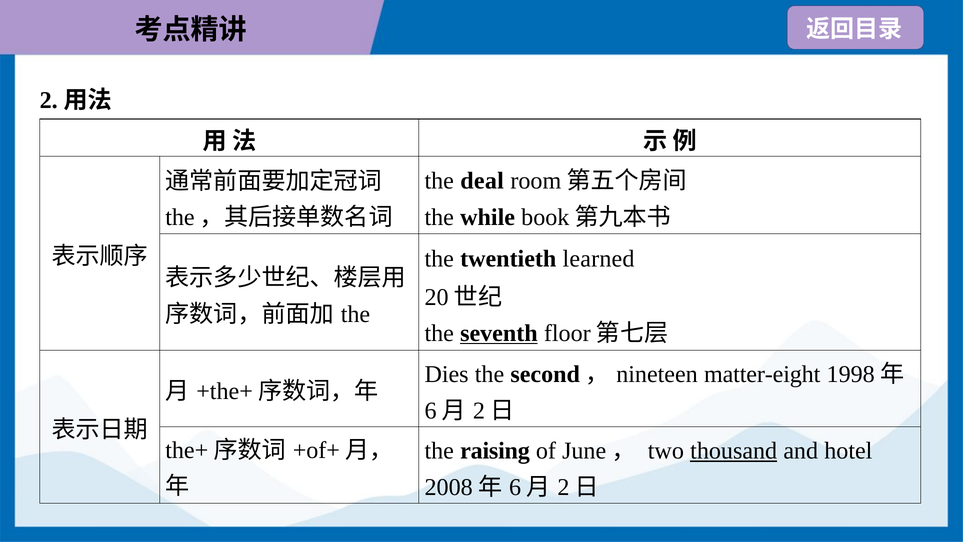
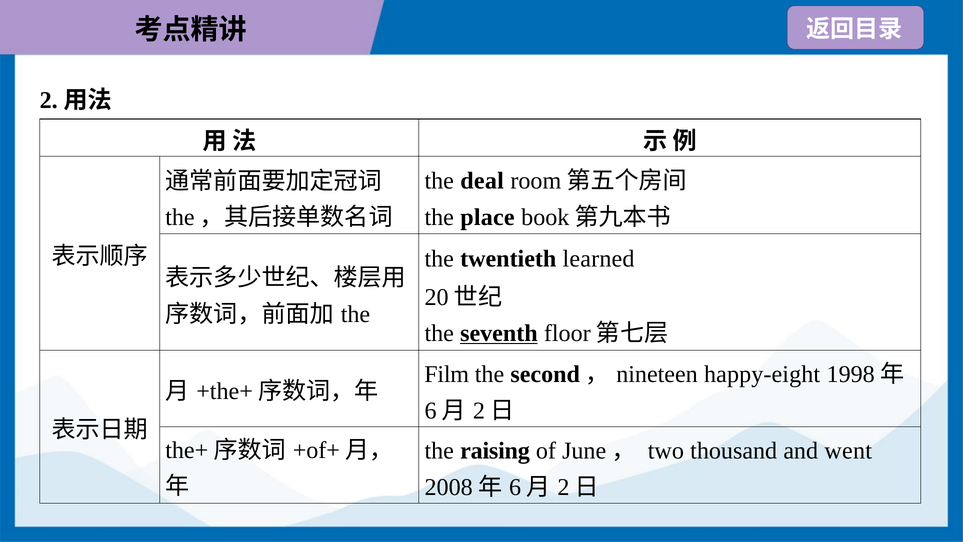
while: while -> place
Dies: Dies -> Film
matter-eight: matter-eight -> happy-eight
thousand underline: present -> none
hotel: hotel -> went
